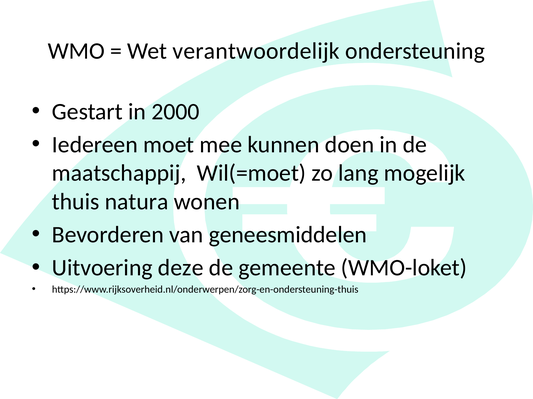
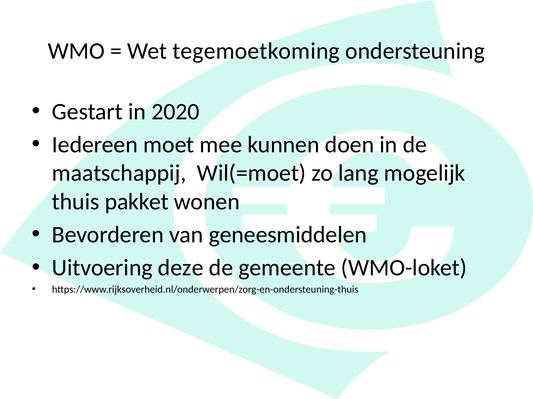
verantwoordelijk: verantwoordelijk -> tegemoetkoming
2000: 2000 -> 2020
natura: natura -> pakket
